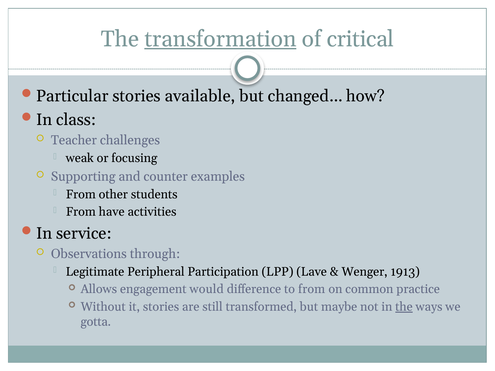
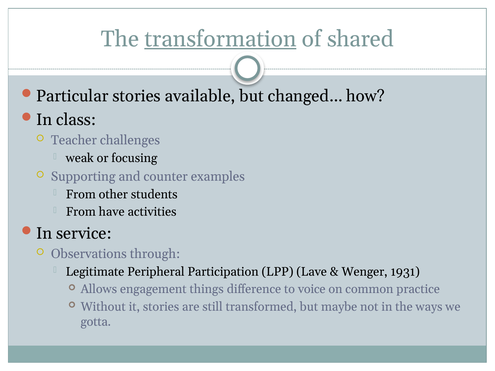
critical: critical -> shared
1913: 1913 -> 1931
would: would -> things
to from: from -> voice
the at (404, 307) underline: present -> none
